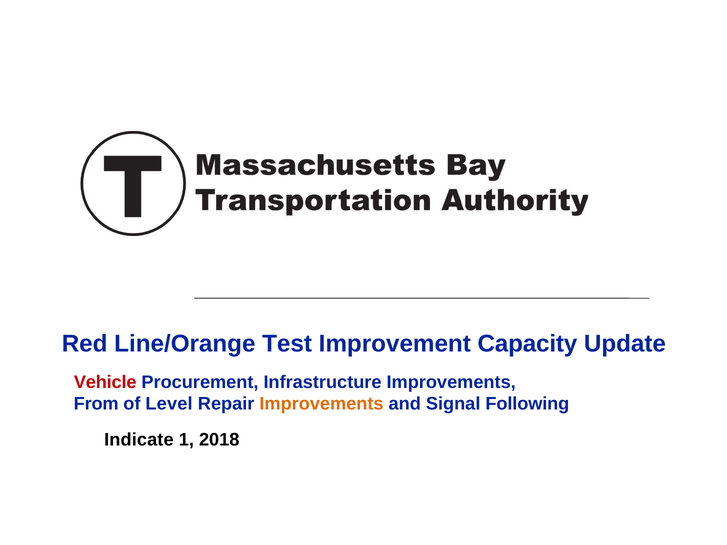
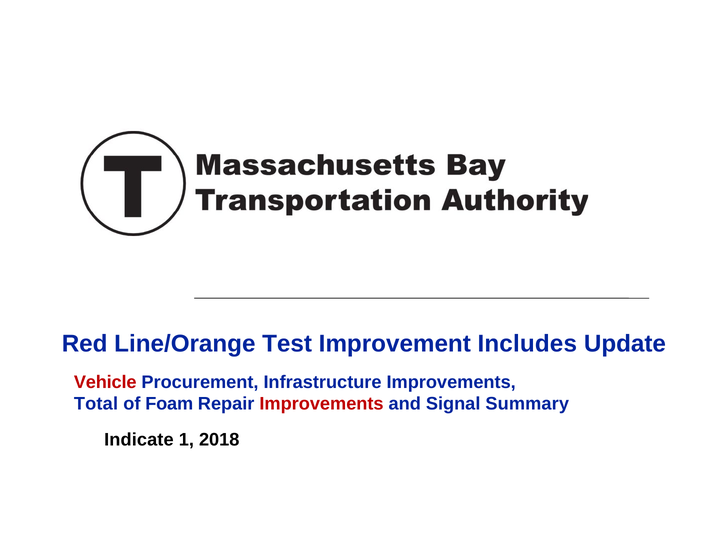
Capacity: Capacity -> Includes
From: From -> Total
Level: Level -> Foam
Improvements at (322, 404) colour: orange -> red
Following: Following -> Summary
